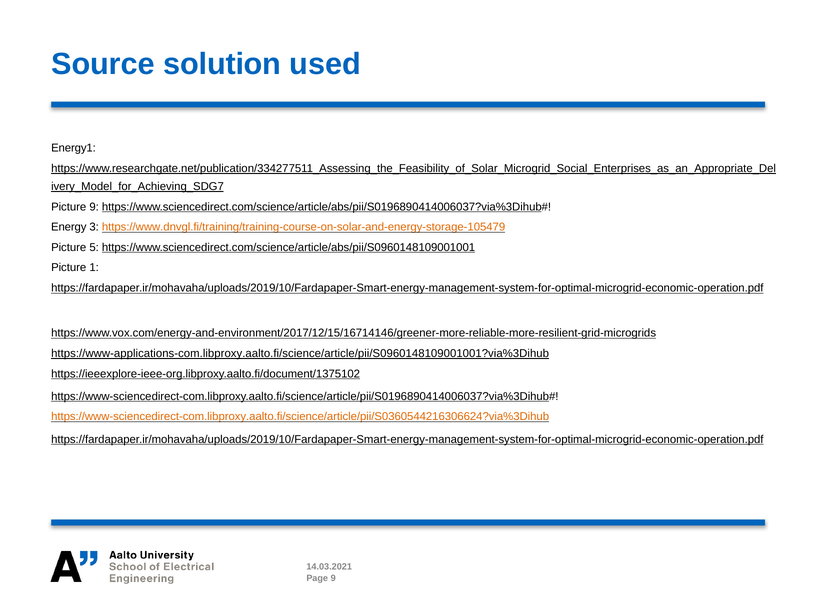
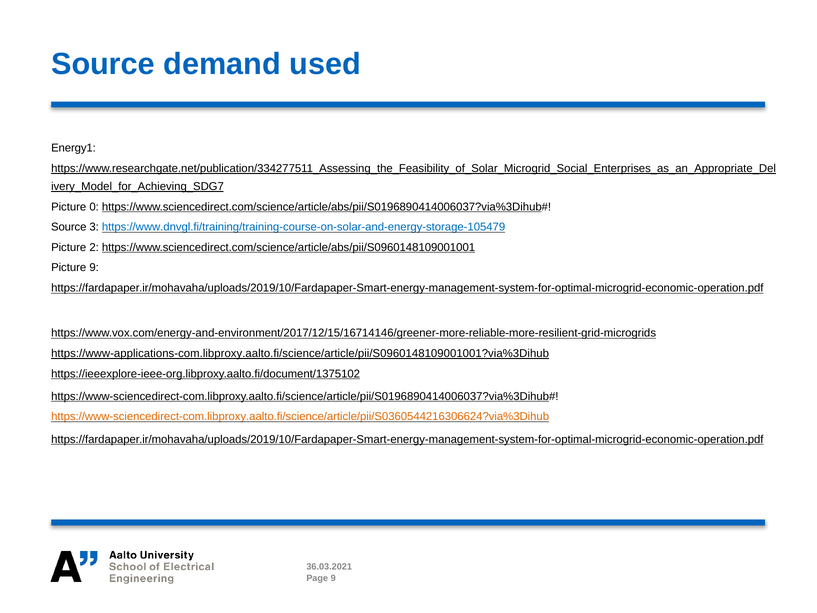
solution: solution -> demand
Picture 9: 9 -> 0
Energy at (69, 227): Energy -> Source
https://www.dnvgl.fi/training/training-course-on-solar-and-energy-storage-105479 colour: orange -> blue
5: 5 -> 2
Picture 1: 1 -> 9
14.03.2021: 14.03.2021 -> 36.03.2021
